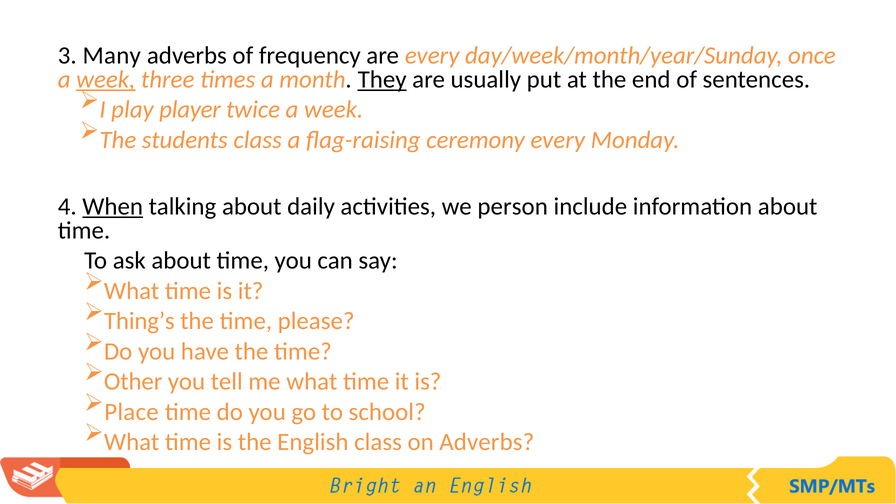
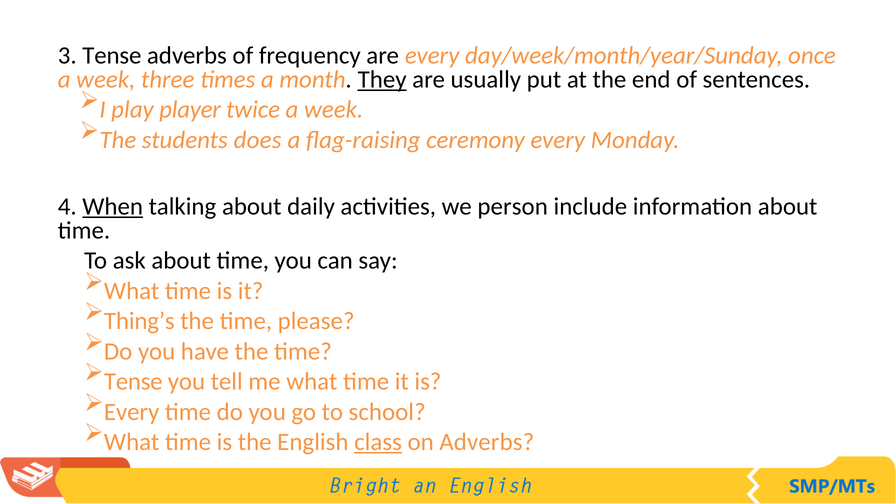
3 Many: Many -> Tense
week at (106, 79) underline: present -> none
students class: class -> does
Other at (133, 382): Other -> Tense
Place at (131, 412): Place -> Every
class at (378, 442) underline: none -> present
